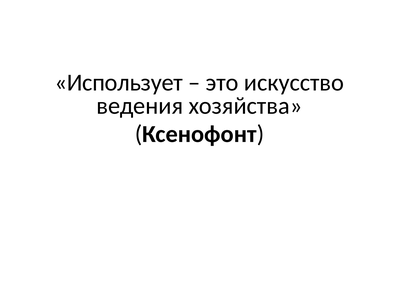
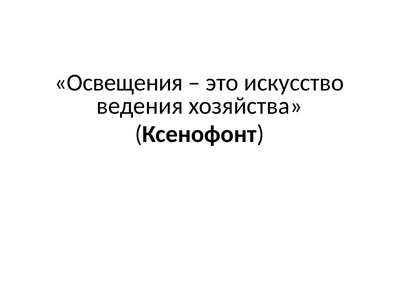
Использует: Использует -> Освещения
